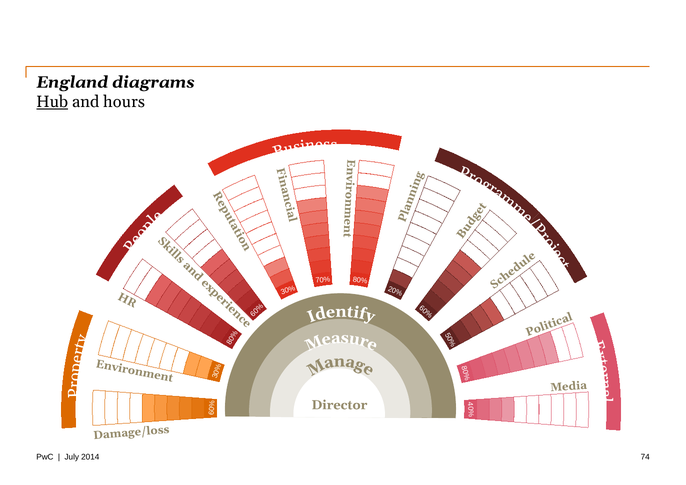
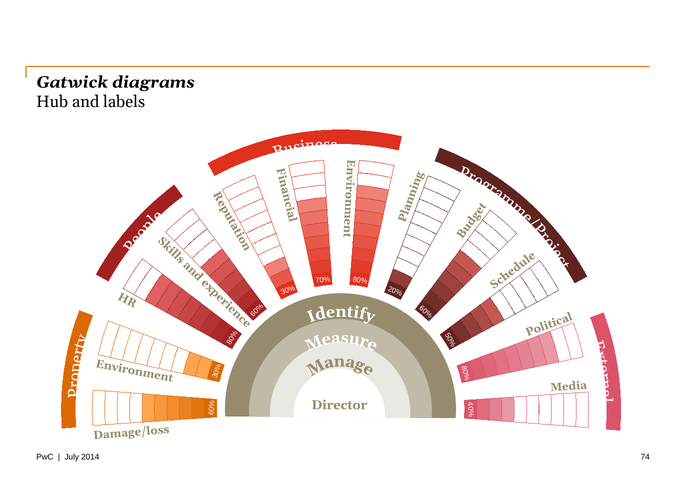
England: England -> Gatwick
Hub underline: present -> none
hours: hours -> labels
